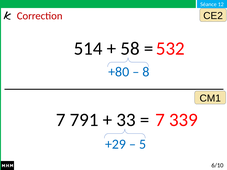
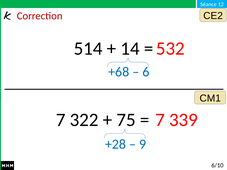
58: 58 -> 14
+80: +80 -> +68
8: 8 -> 6
791: 791 -> 322
33: 33 -> 75
+29: +29 -> +28
5: 5 -> 9
